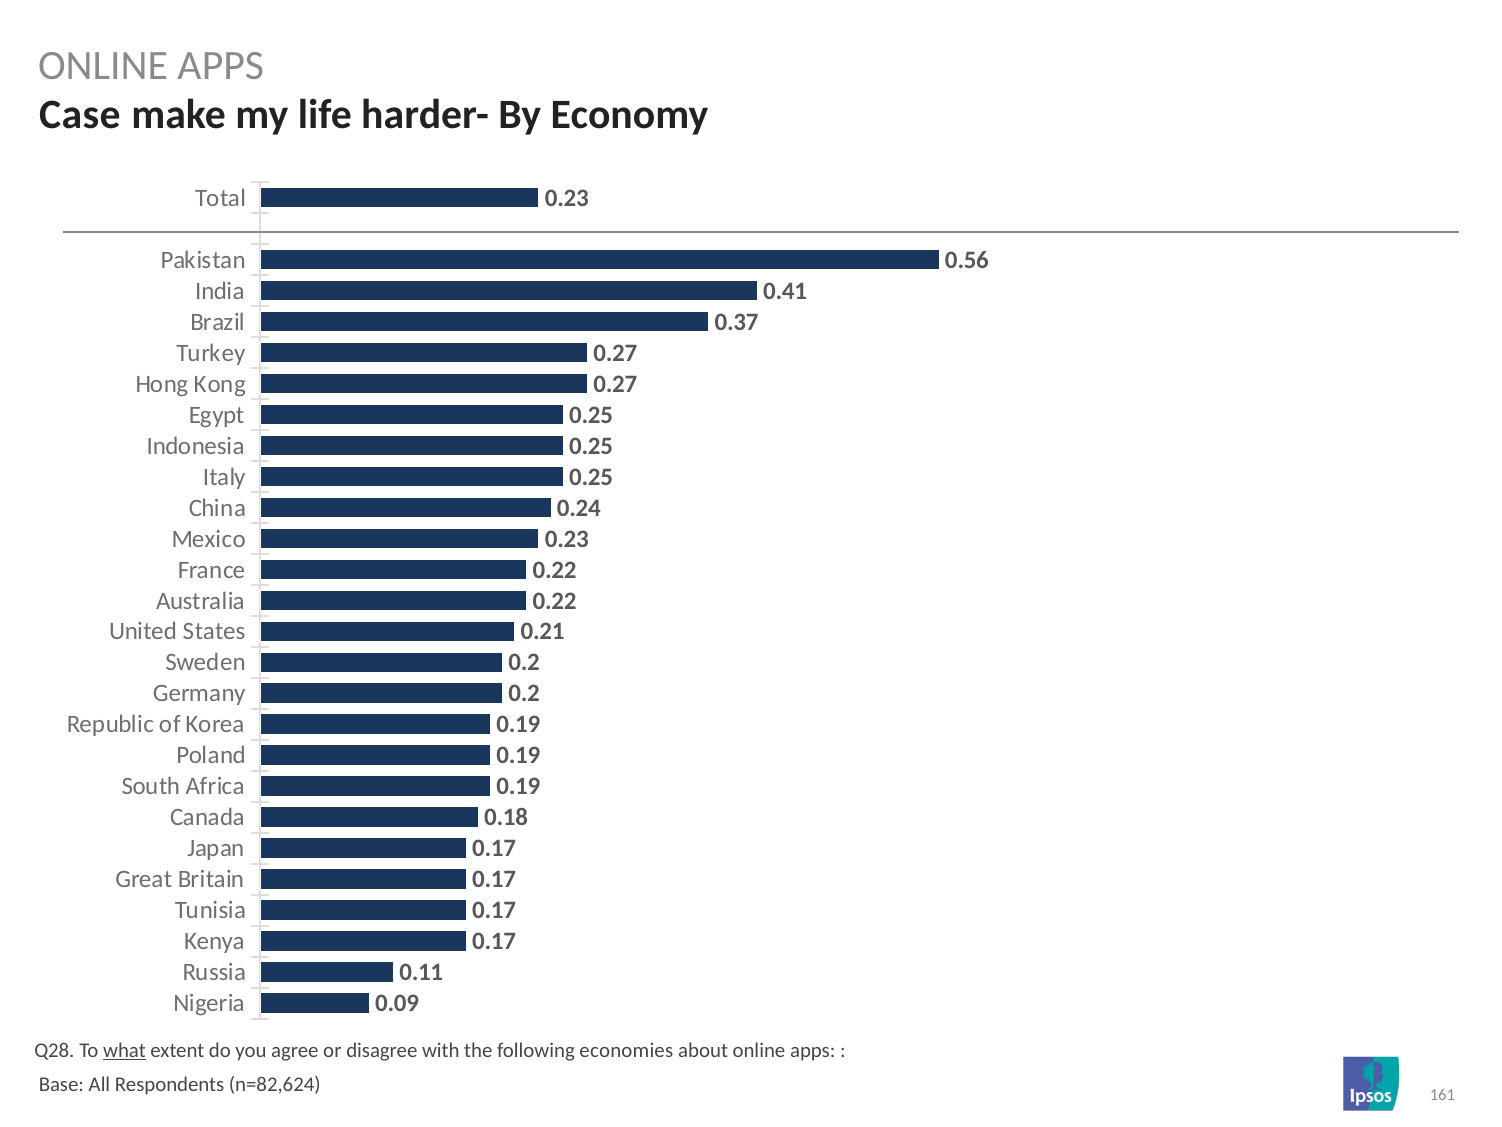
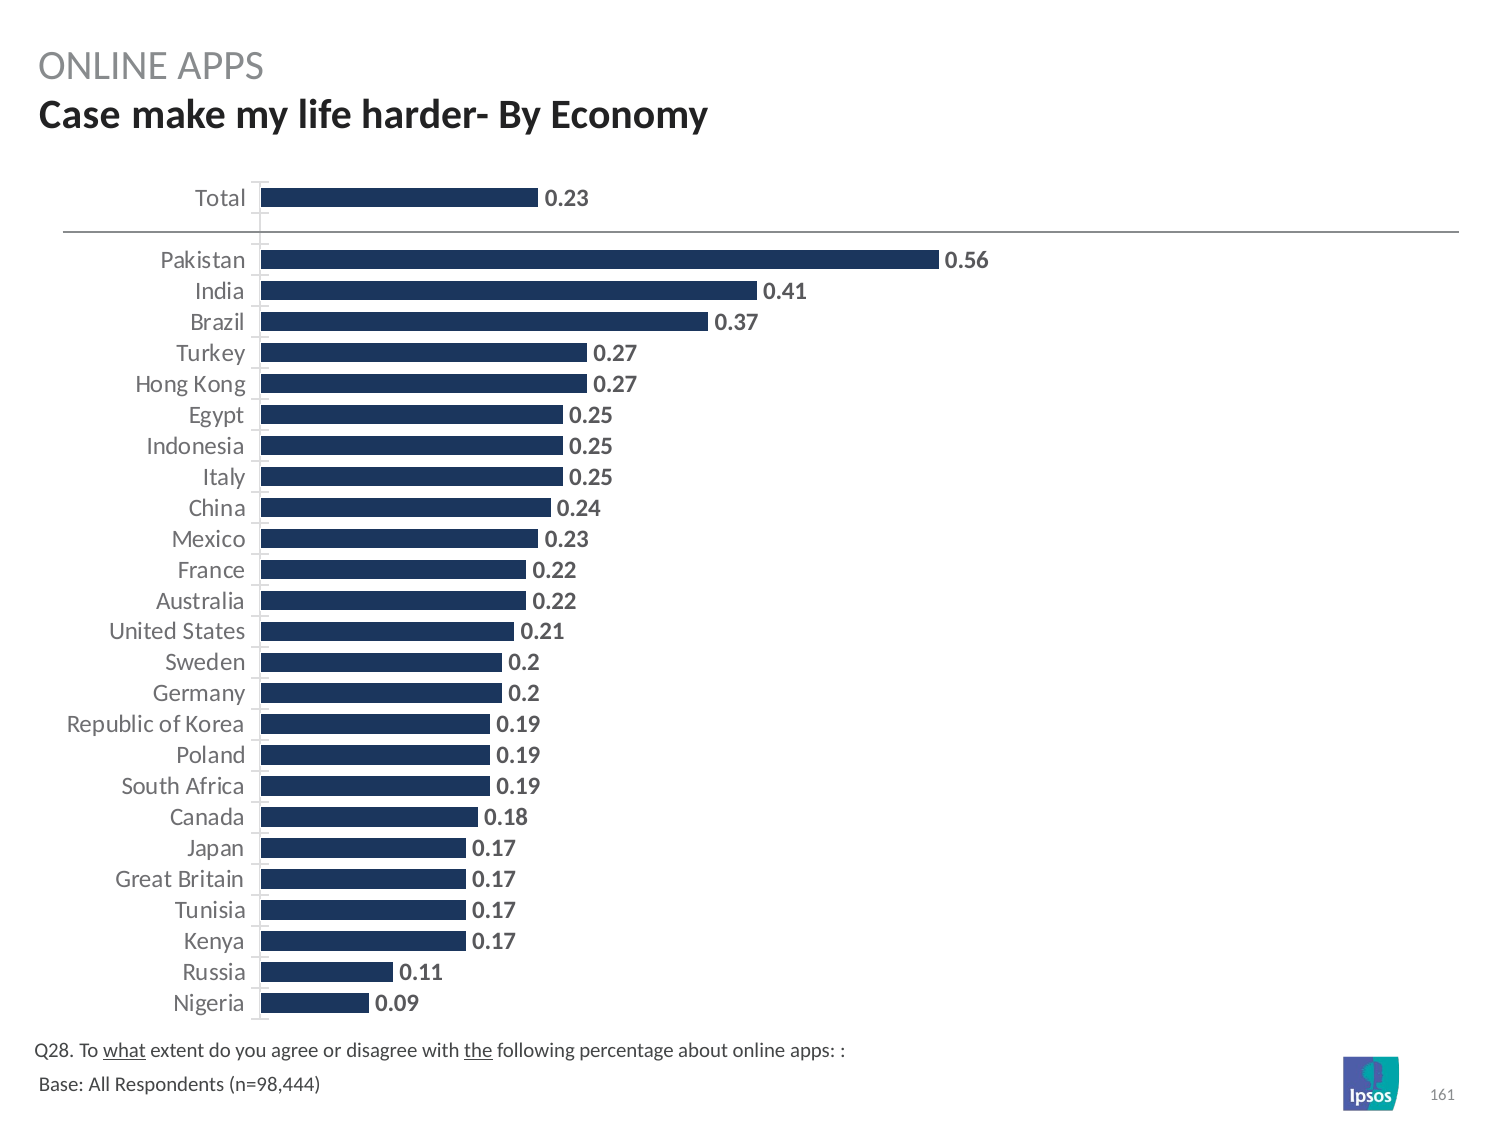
the underline: none -> present
economies: economies -> percentage
n=82,624: n=82,624 -> n=98,444
